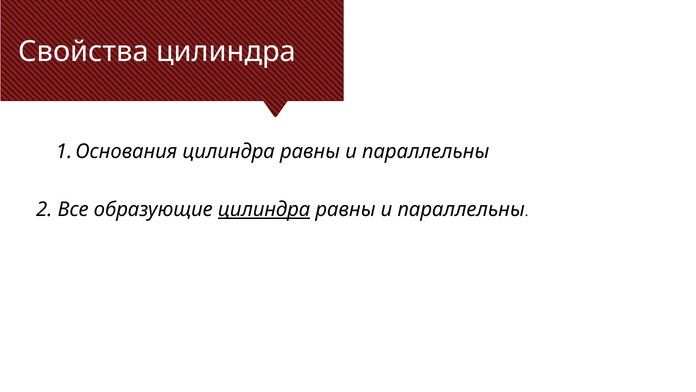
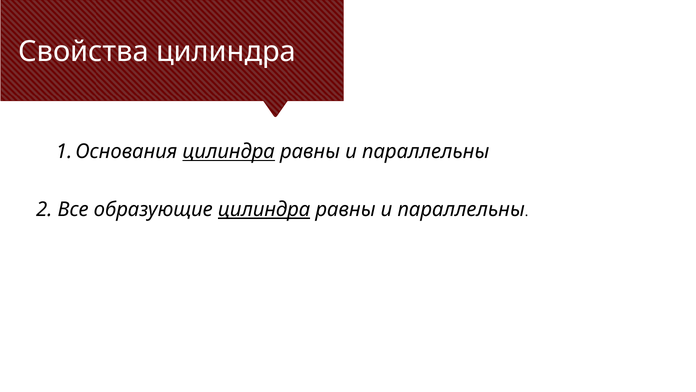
цилиндра at (229, 152) underline: none -> present
